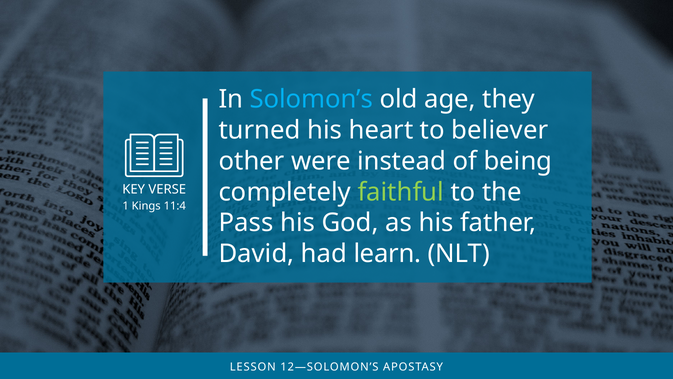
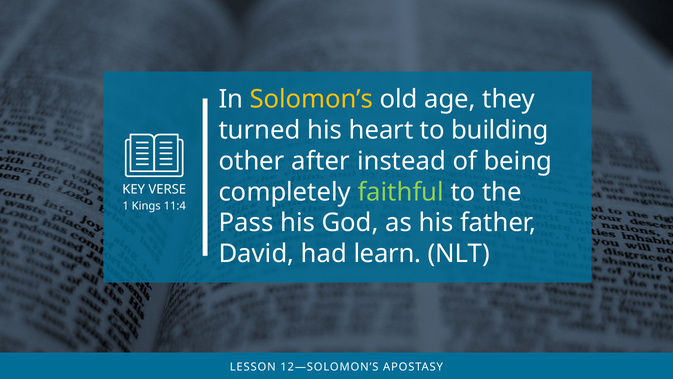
Solomon’s colour: light blue -> yellow
believer: believer -> building
were: were -> after
